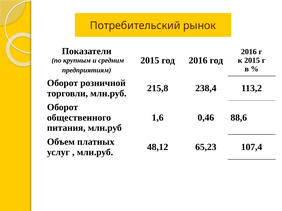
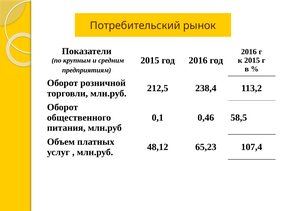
215,8: 215,8 -> 212,5
1,6: 1,6 -> 0,1
88,6: 88,6 -> 58,5
